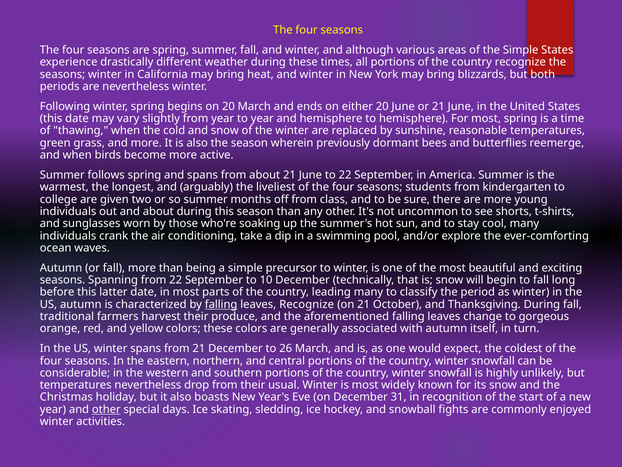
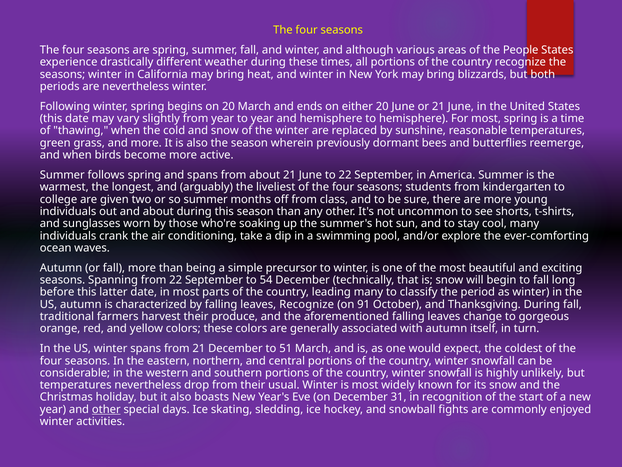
the Simple: Simple -> People
10: 10 -> 54
falling at (221, 304) underline: present -> none
on 21: 21 -> 91
26: 26 -> 51
